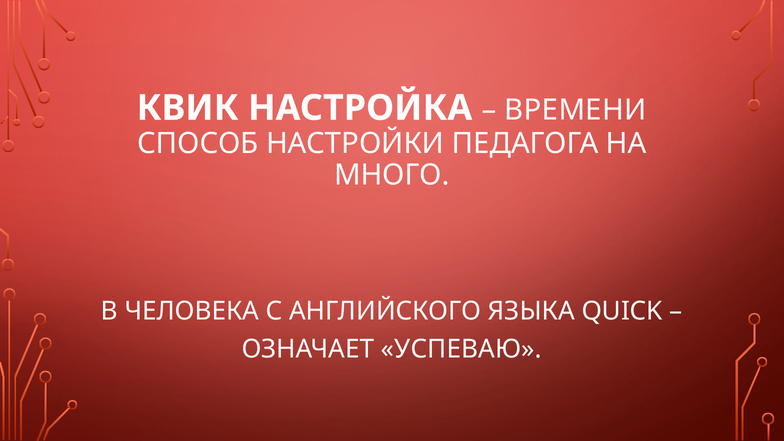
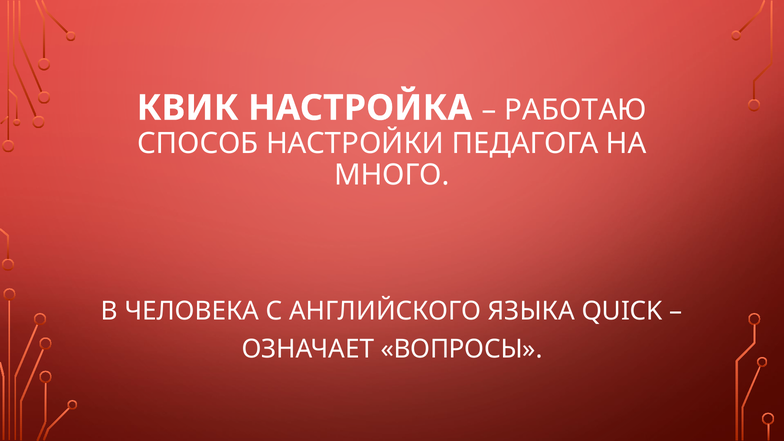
ВРЕМЕНИ: ВРЕМЕНИ -> РАБОТАЮ
УСПЕВАЮ: УСПЕВАЮ -> ВОПРОСЫ
